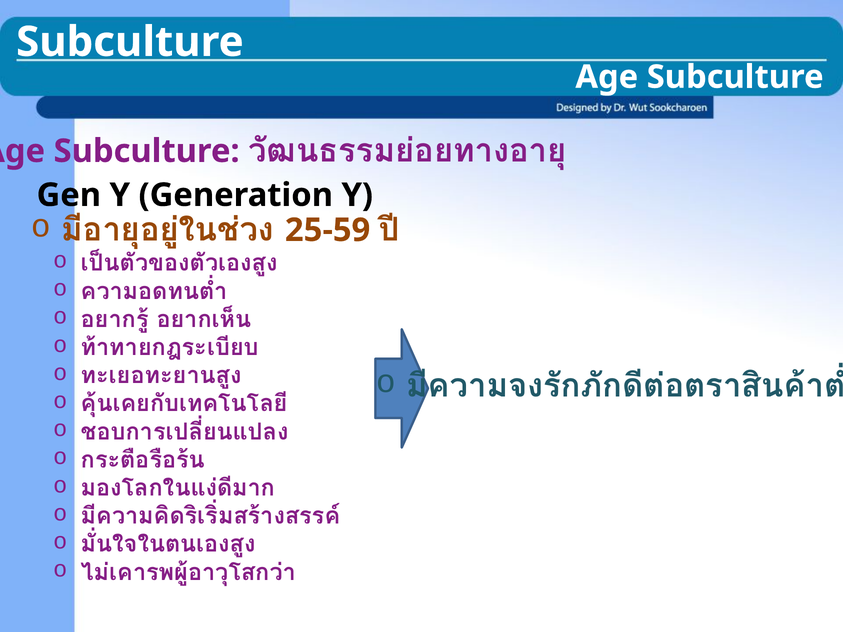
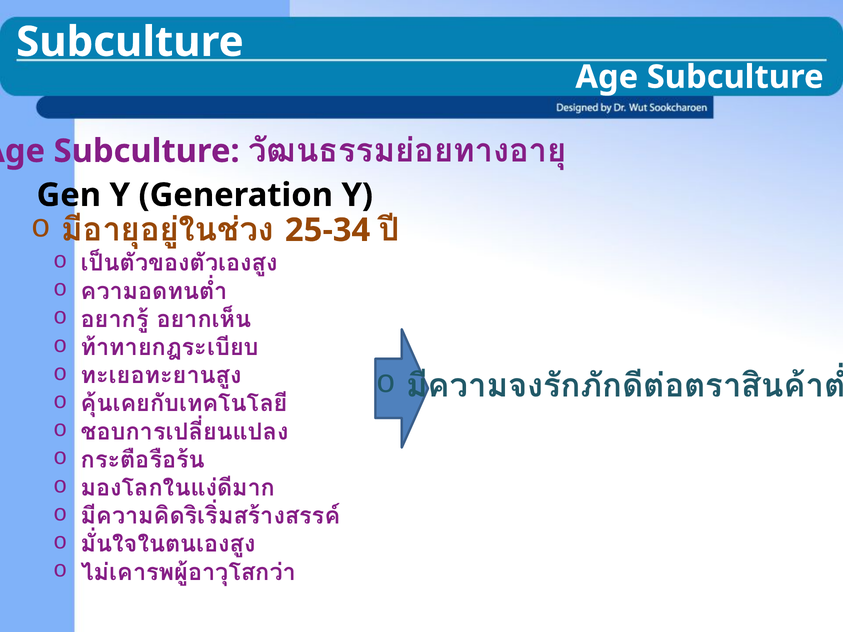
25-59: 25-59 -> 25-34
